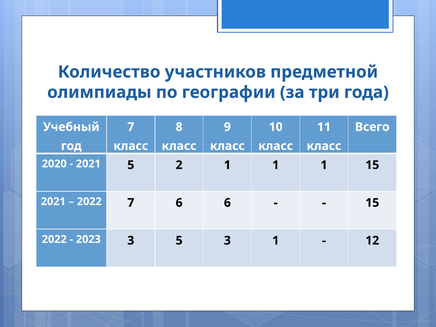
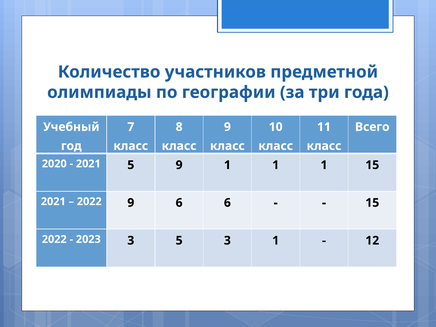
5 2: 2 -> 9
2022 7: 7 -> 9
